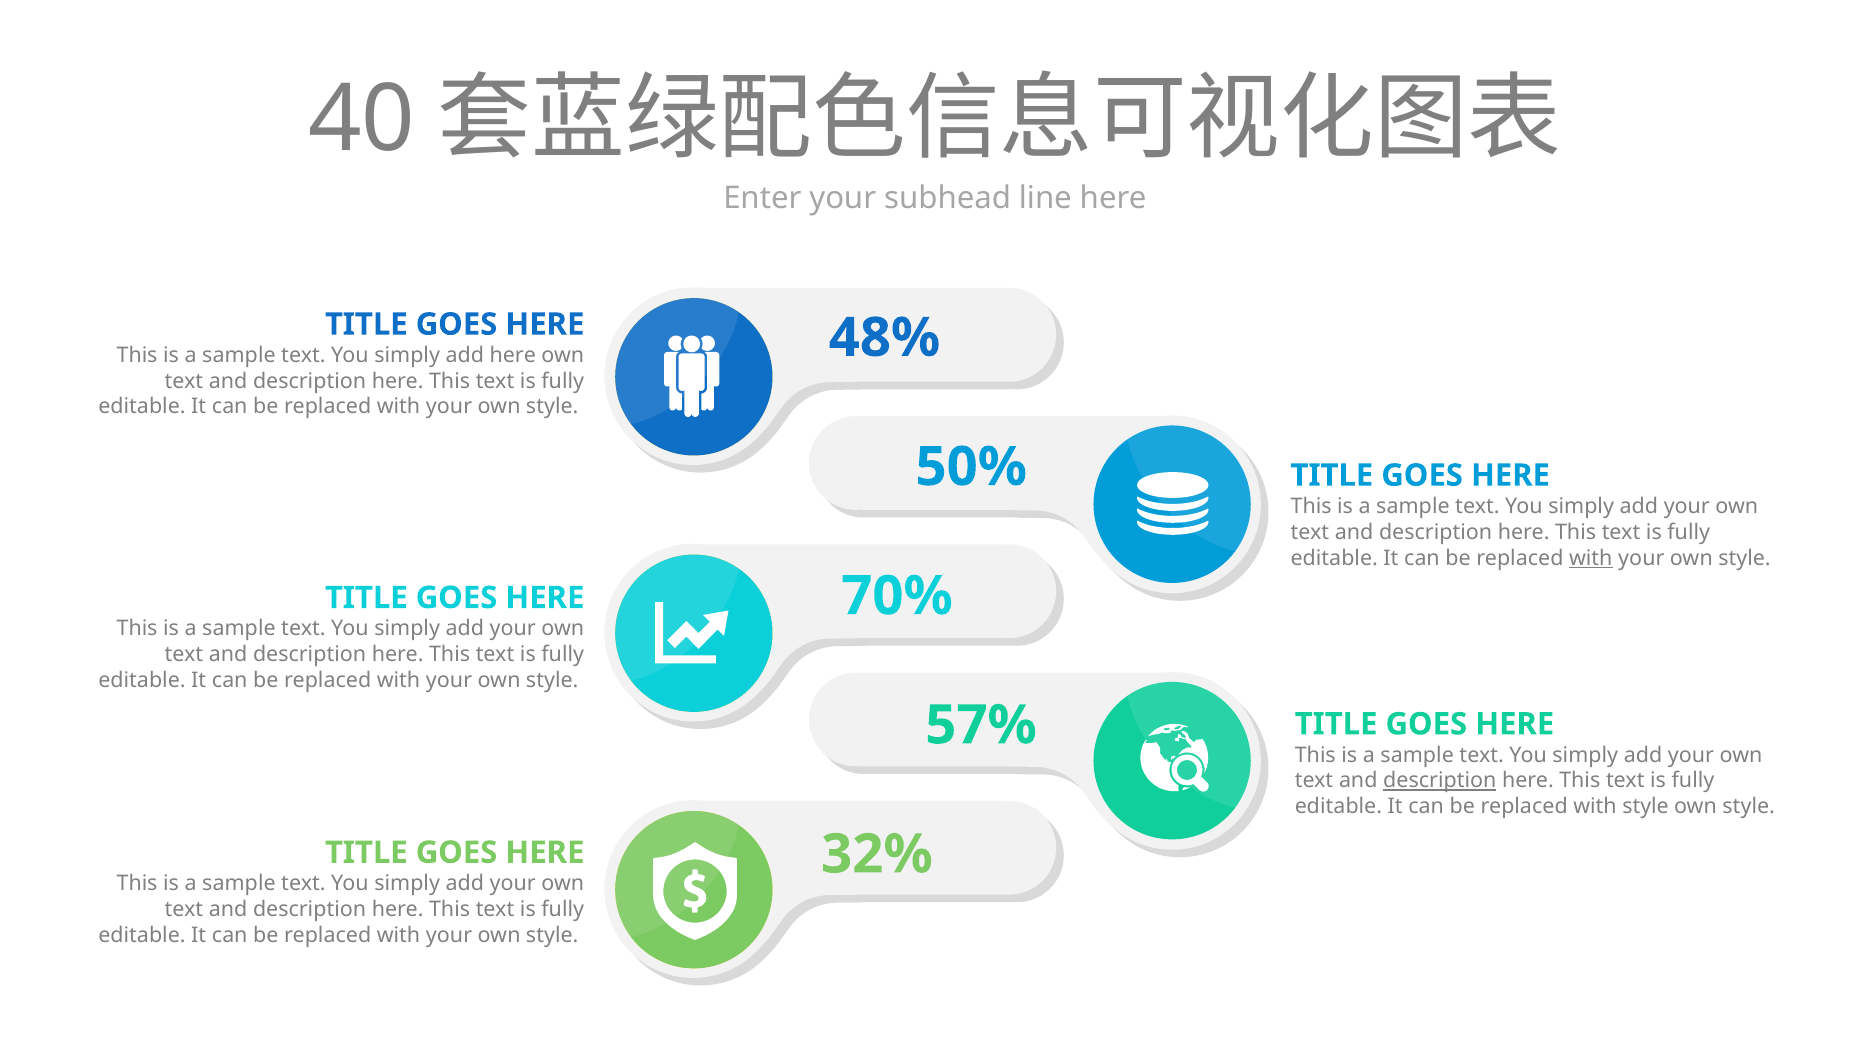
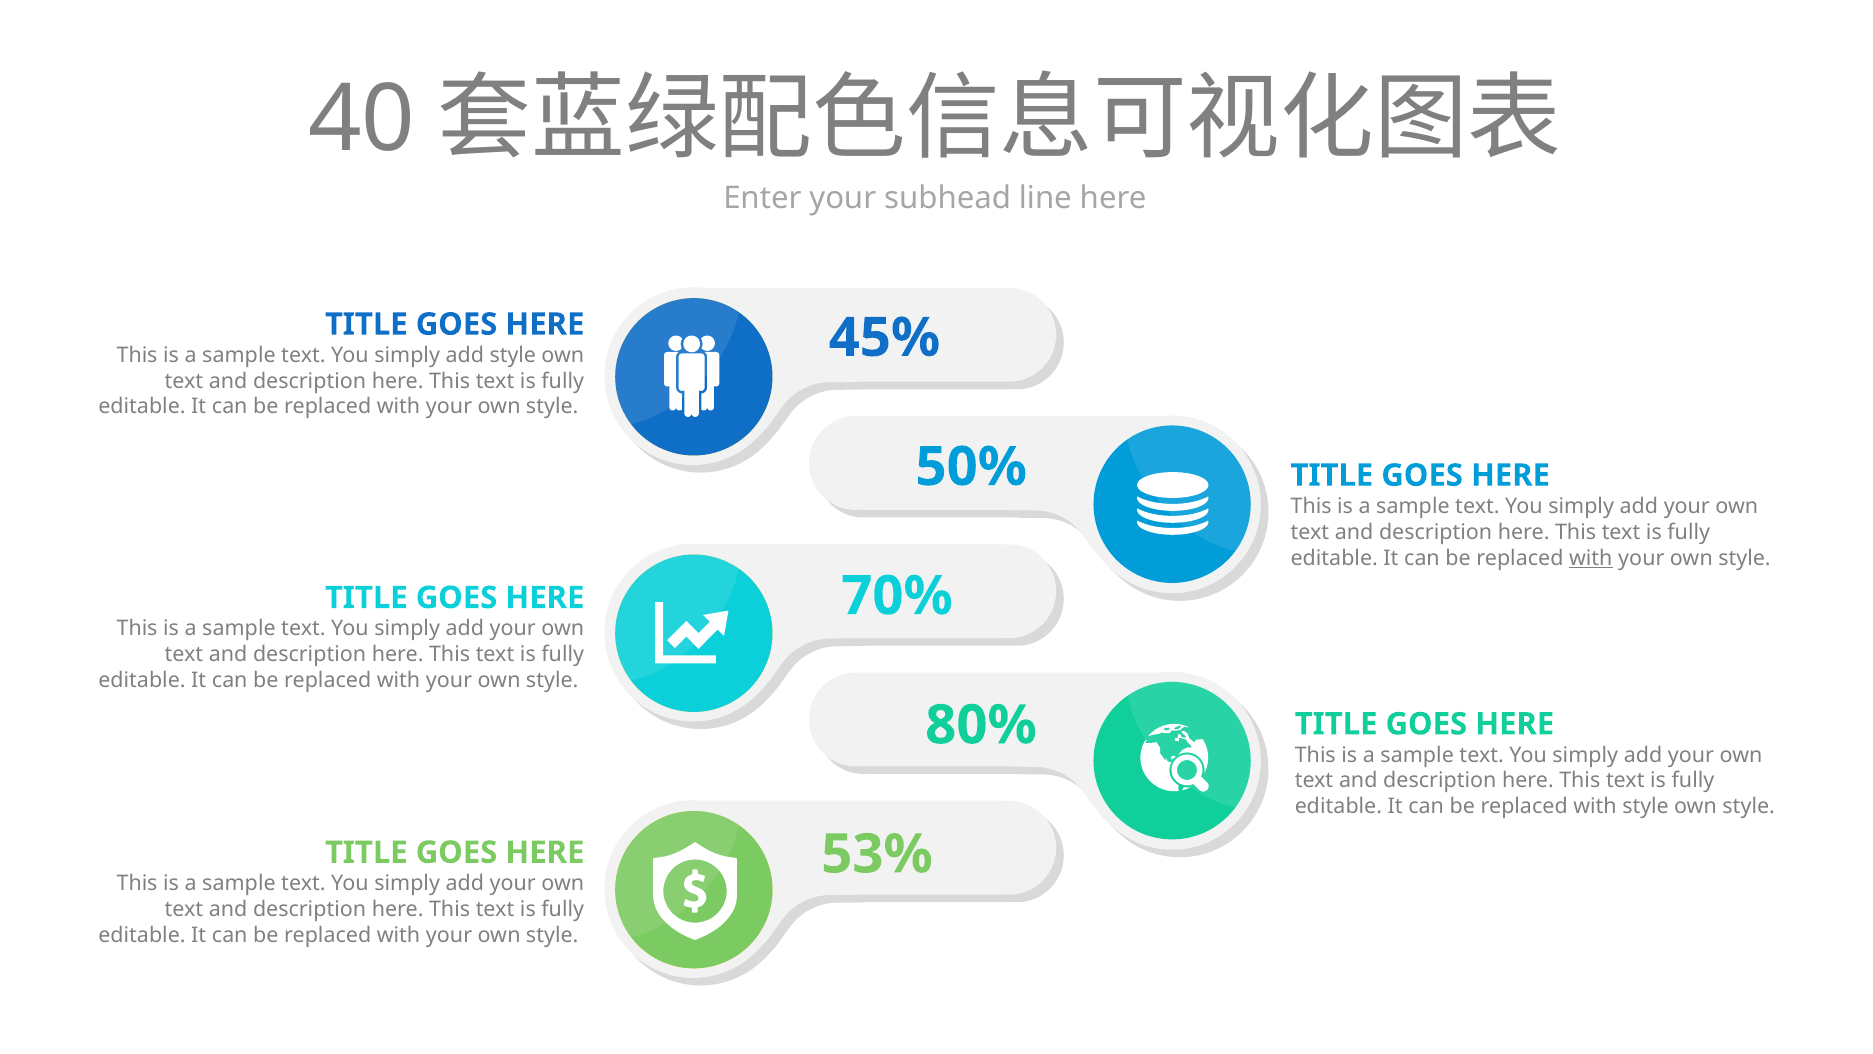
48%: 48% -> 45%
add here: here -> style
57%: 57% -> 80%
description at (1440, 781) underline: present -> none
32%: 32% -> 53%
